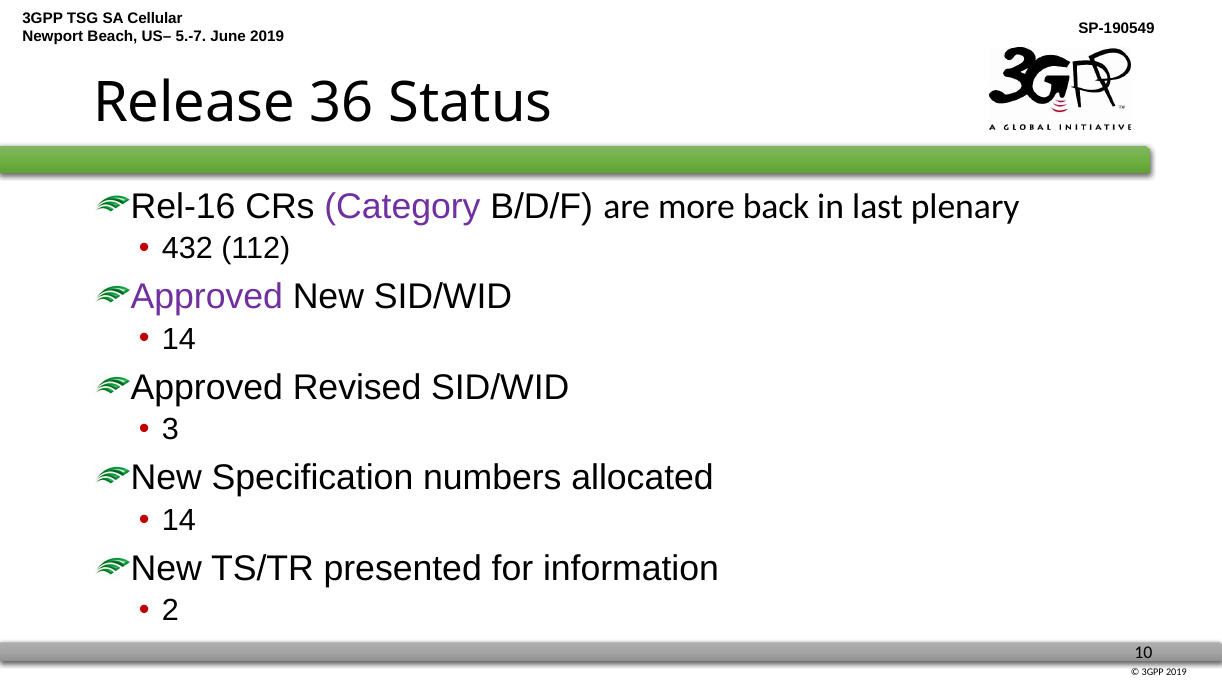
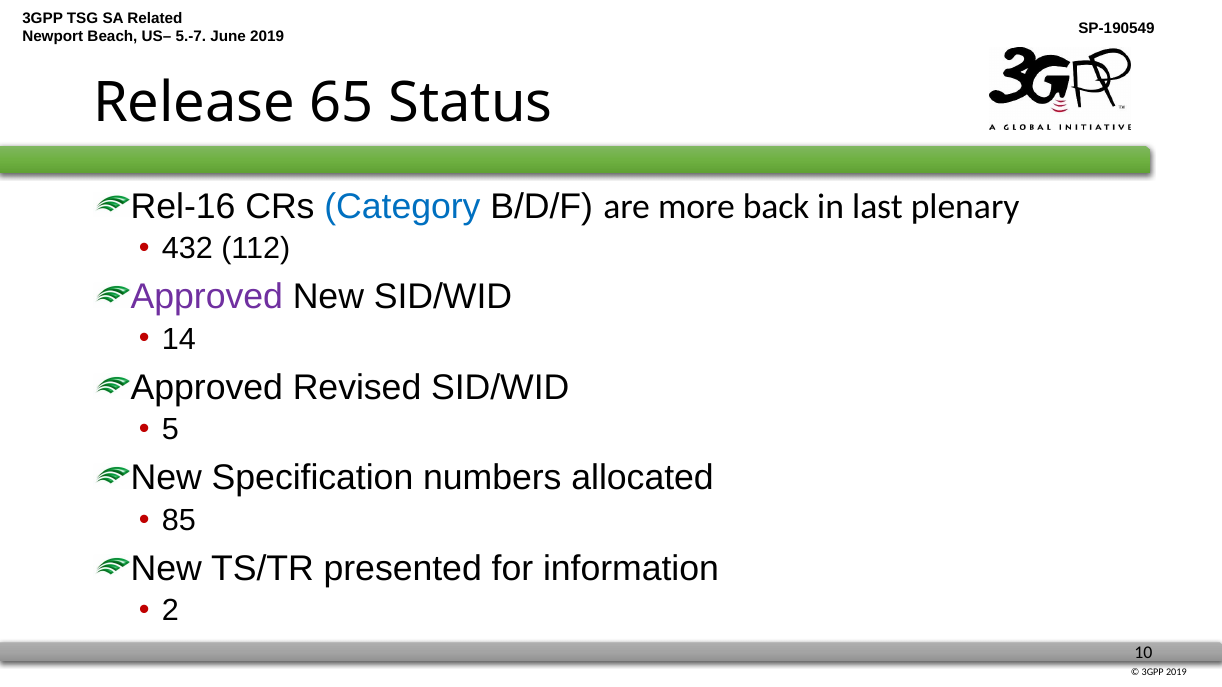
Cellular: Cellular -> Related
36: 36 -> 65
Category colour: purple -> blue
3: 3 -> 5
14 at (179, 520): 14 -> 85
